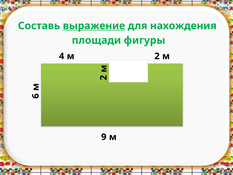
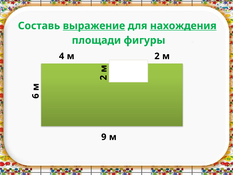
нахождения underline: none -> present
